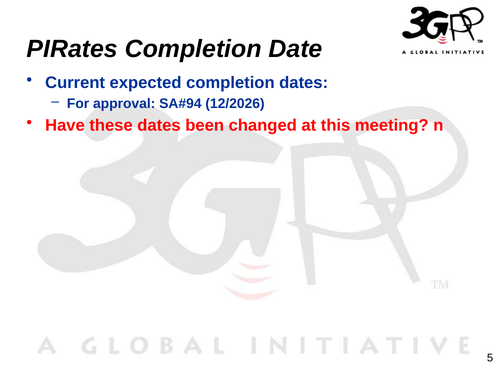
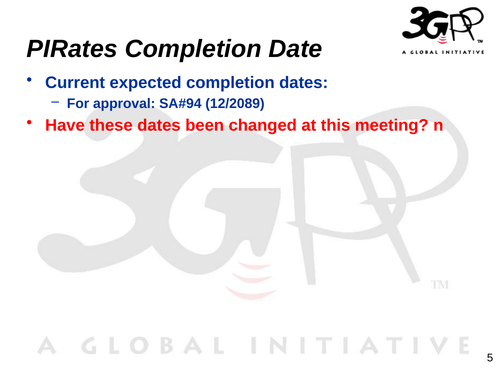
12/2026: 12/2026 -> 12/2089
